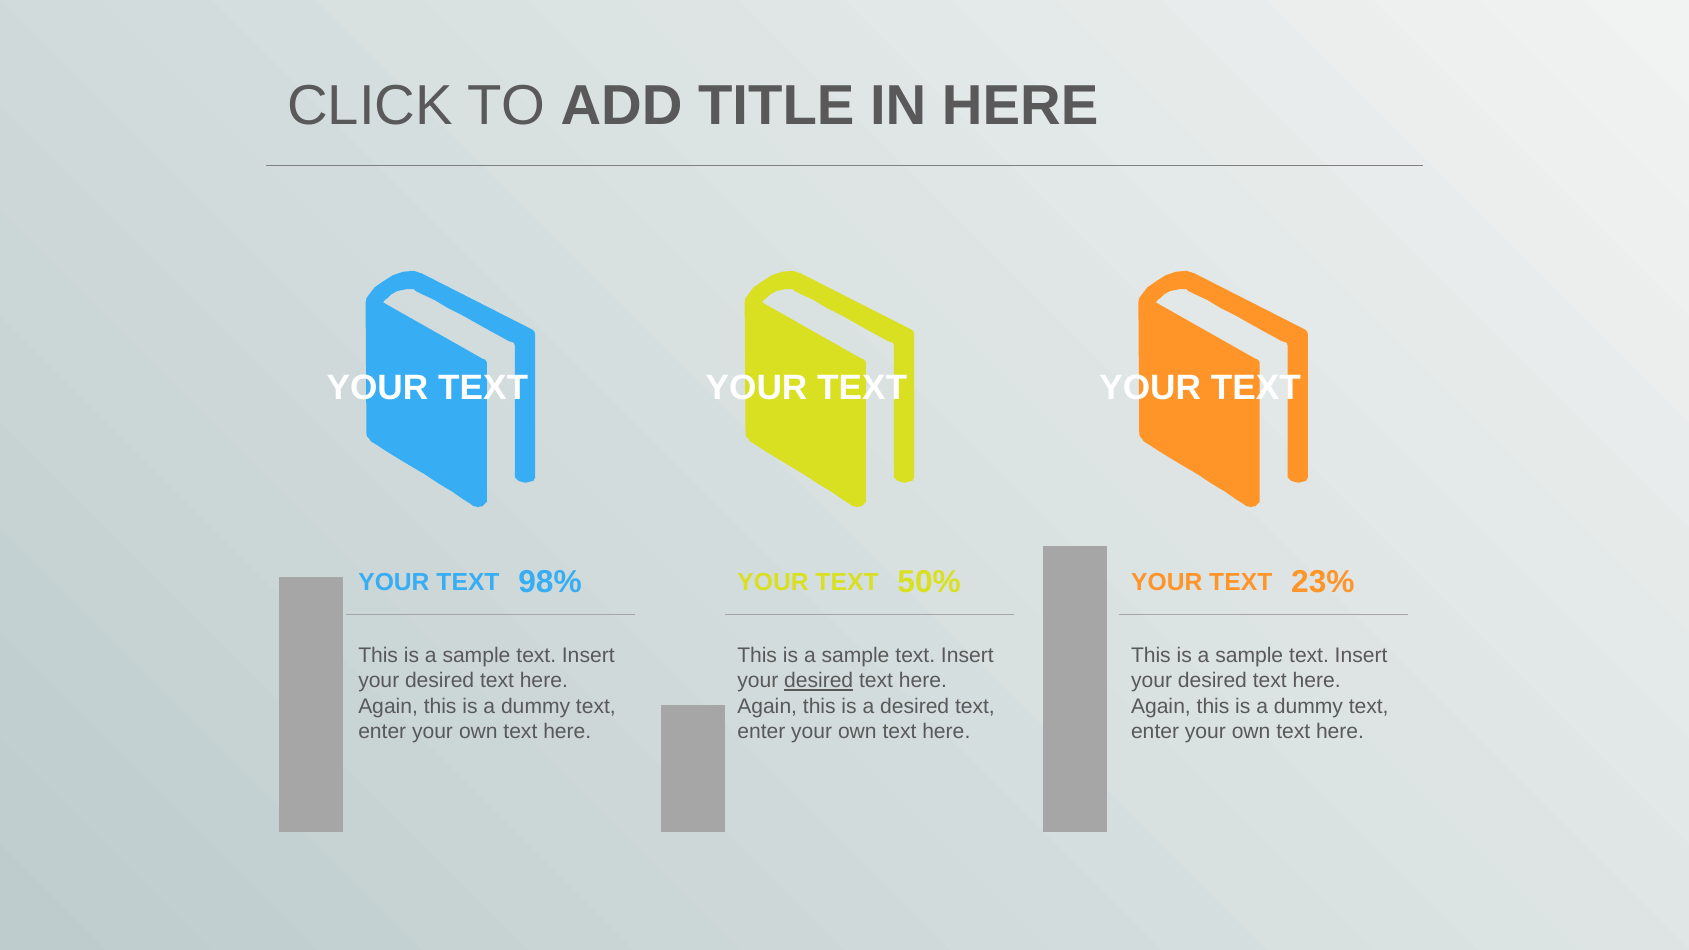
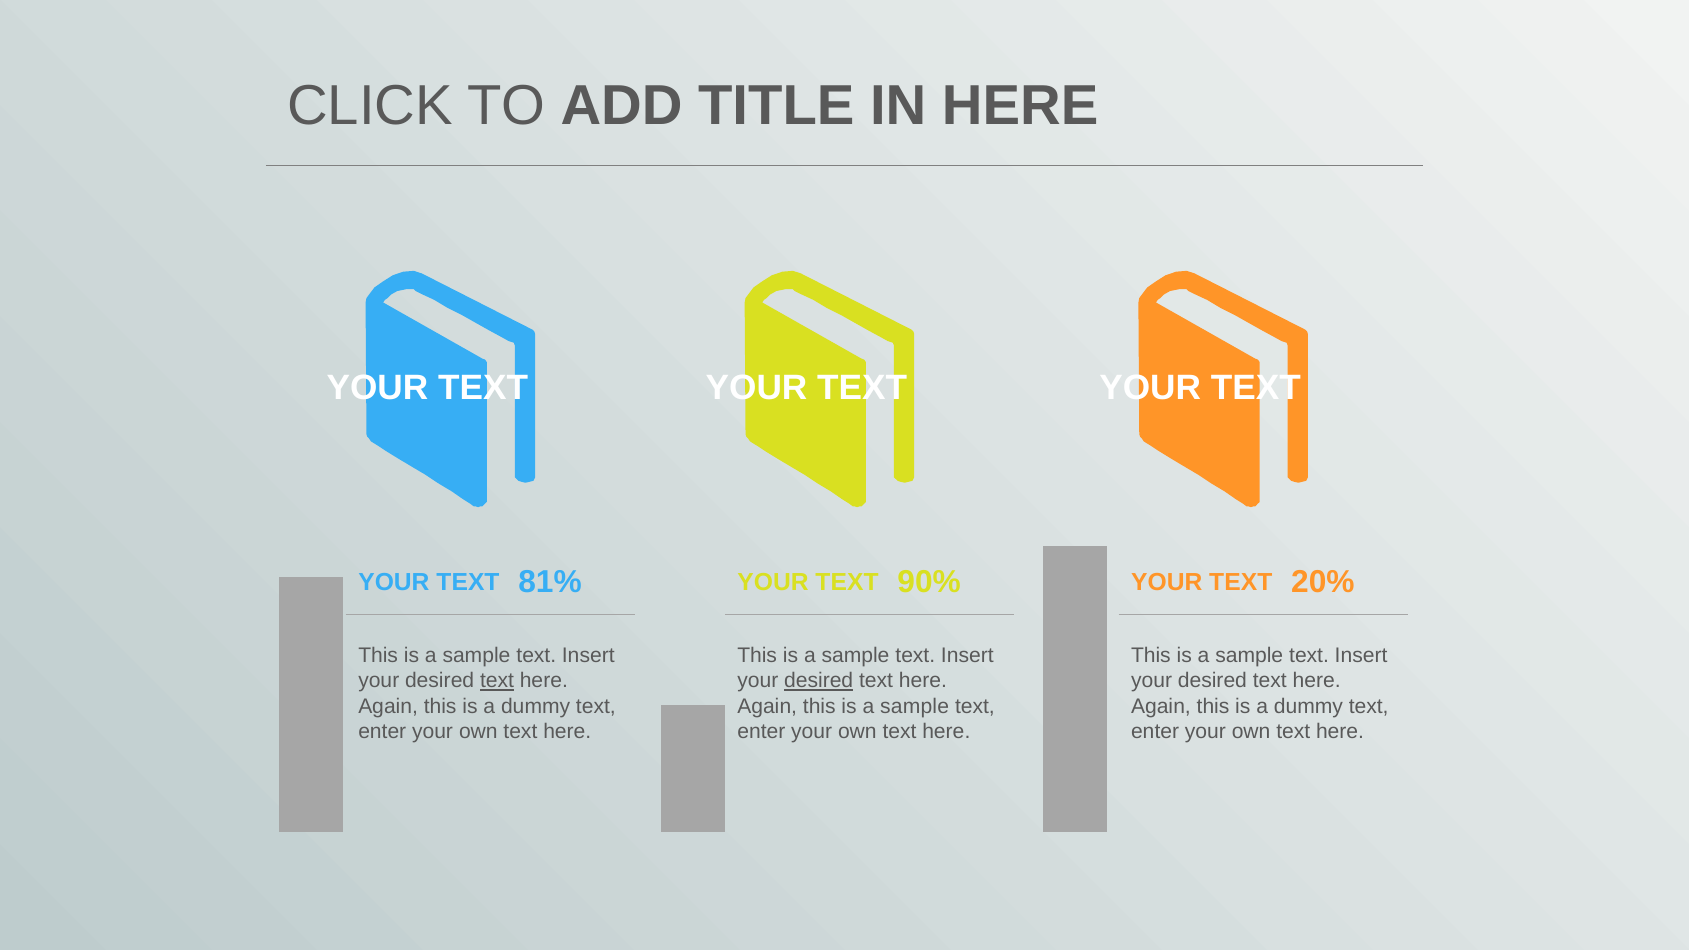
98%: 98% -> 81%
50%: 50% -> 90%
23%: 23% -> 20%
text at (497, 681) underline: none -> present
desired at (915, 706): desired -> sample
